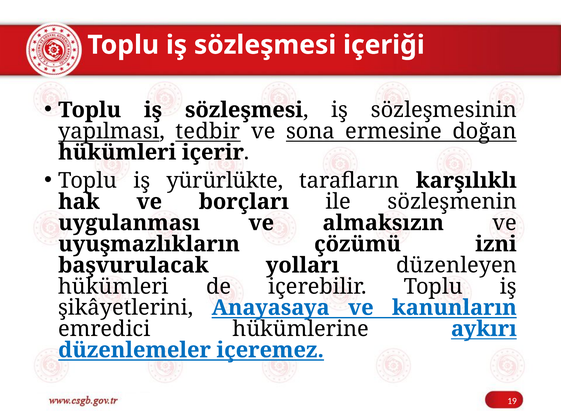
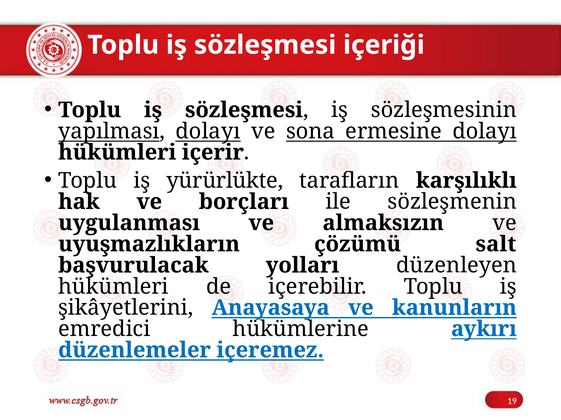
yapılması tedbir: tedbir -> dolayı
ermesine doğan: doğan -> dolayı
izni: izni -> salt
